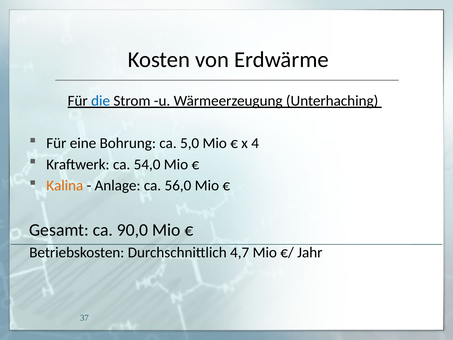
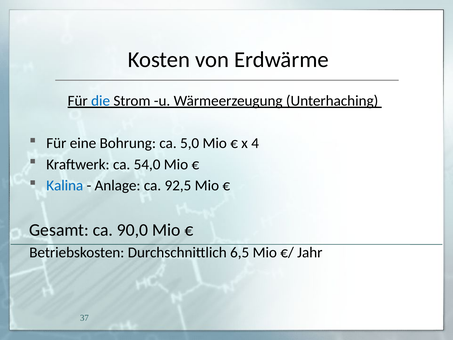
Kalina colour: orange -> blue
56,0: 56,0 -> 92,5
4,7: 4,7 -> 6,5
